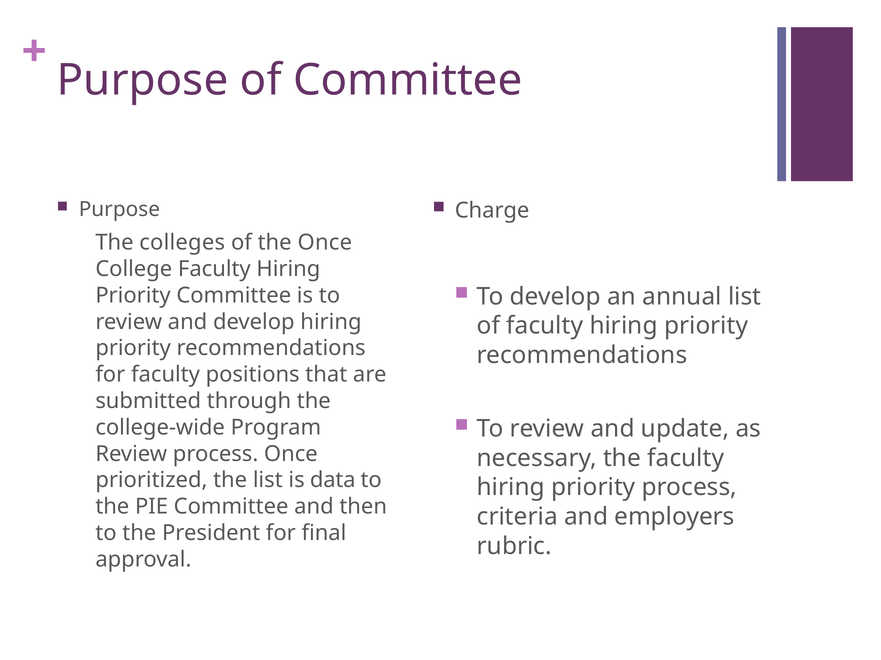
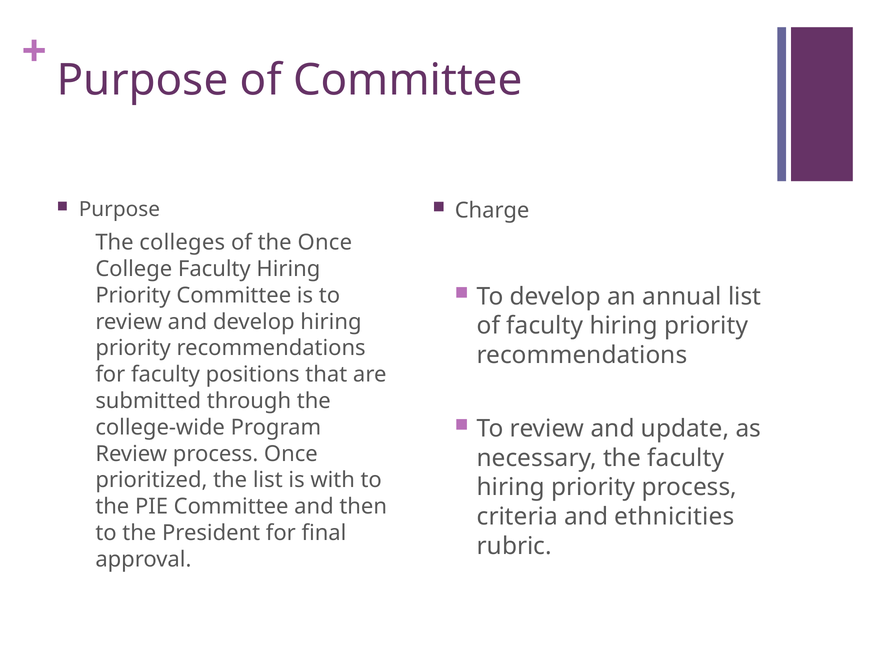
data: data -> with
employers: employers -> ethnicities
